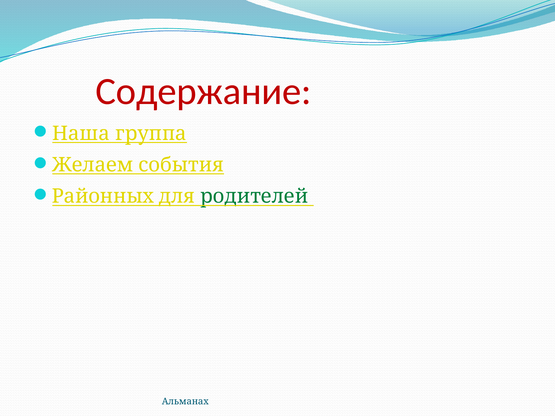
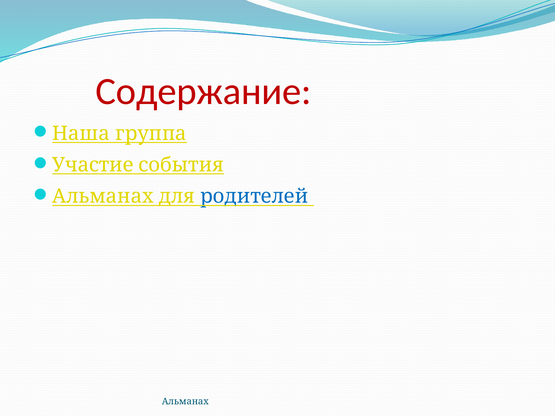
Желаем: Желаем -> Участие
Районных at (103, 196): Районных -> Альманах
родителей colour: green -> blue
